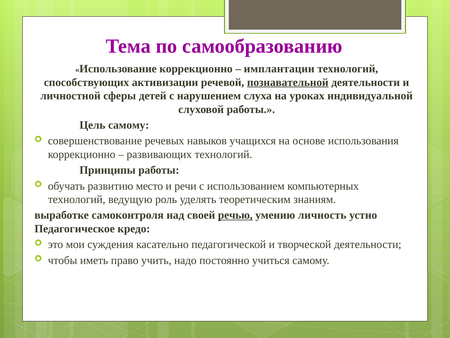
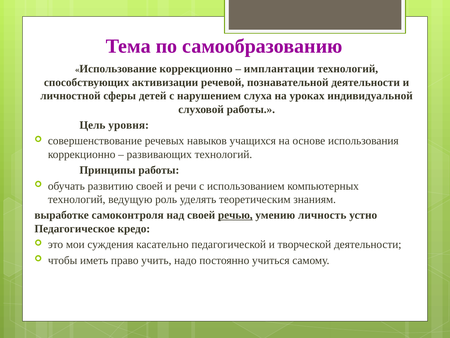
познавательной underline: present -> none
Цель самому: самому -> уровня
развитию место: место -> своей
